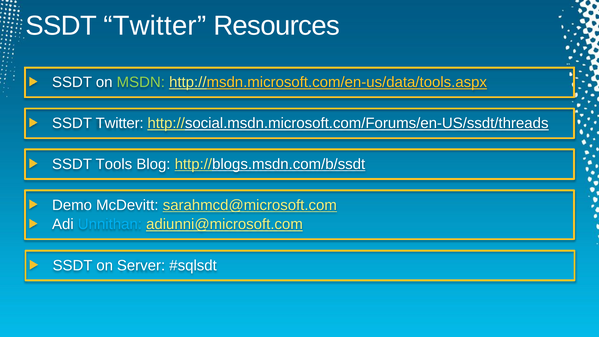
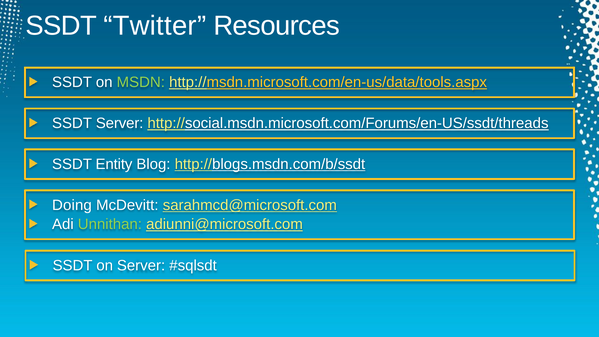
Twitter at (120, 123): Twitter -> Server
Tools: Tools -> Entity
Demo: Demo -> Doing
Unnithan colour: light blue -> light green
